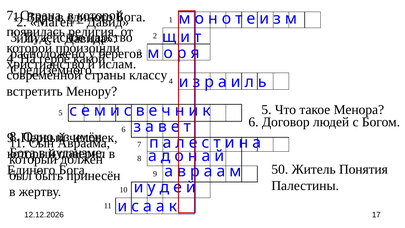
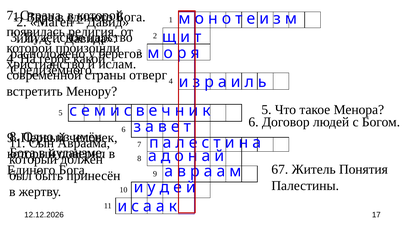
классу: классу -> отверг
50: 50 -> 67
